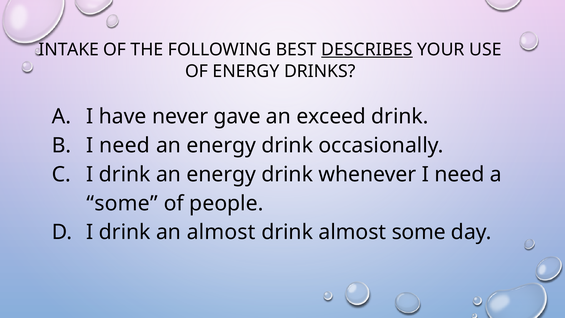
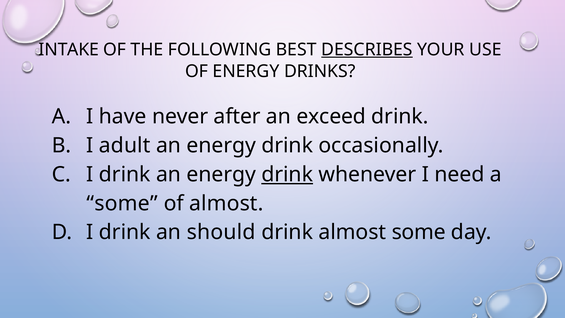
gave: gave -> after
need at (125, 145): need -> adult
drink at (287, 174) underline: none -> present
of people: people -> almost
an almost: almost -> should
